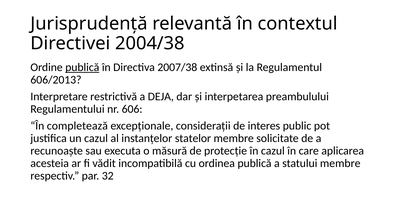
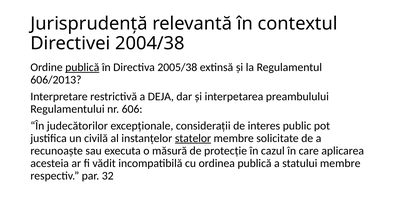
2007/38: 2007/38 -> 2005/38
completează: completează -> judecătorilor
un cazul: cazul -> civilă
statelor underline: none -> present
